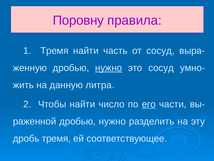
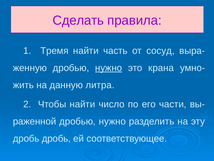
Поровну: Поровну -> Сделать
это сосуд: сосуд -> крана
его underline: present -> none
дробь тремя: тремя -> дробь
